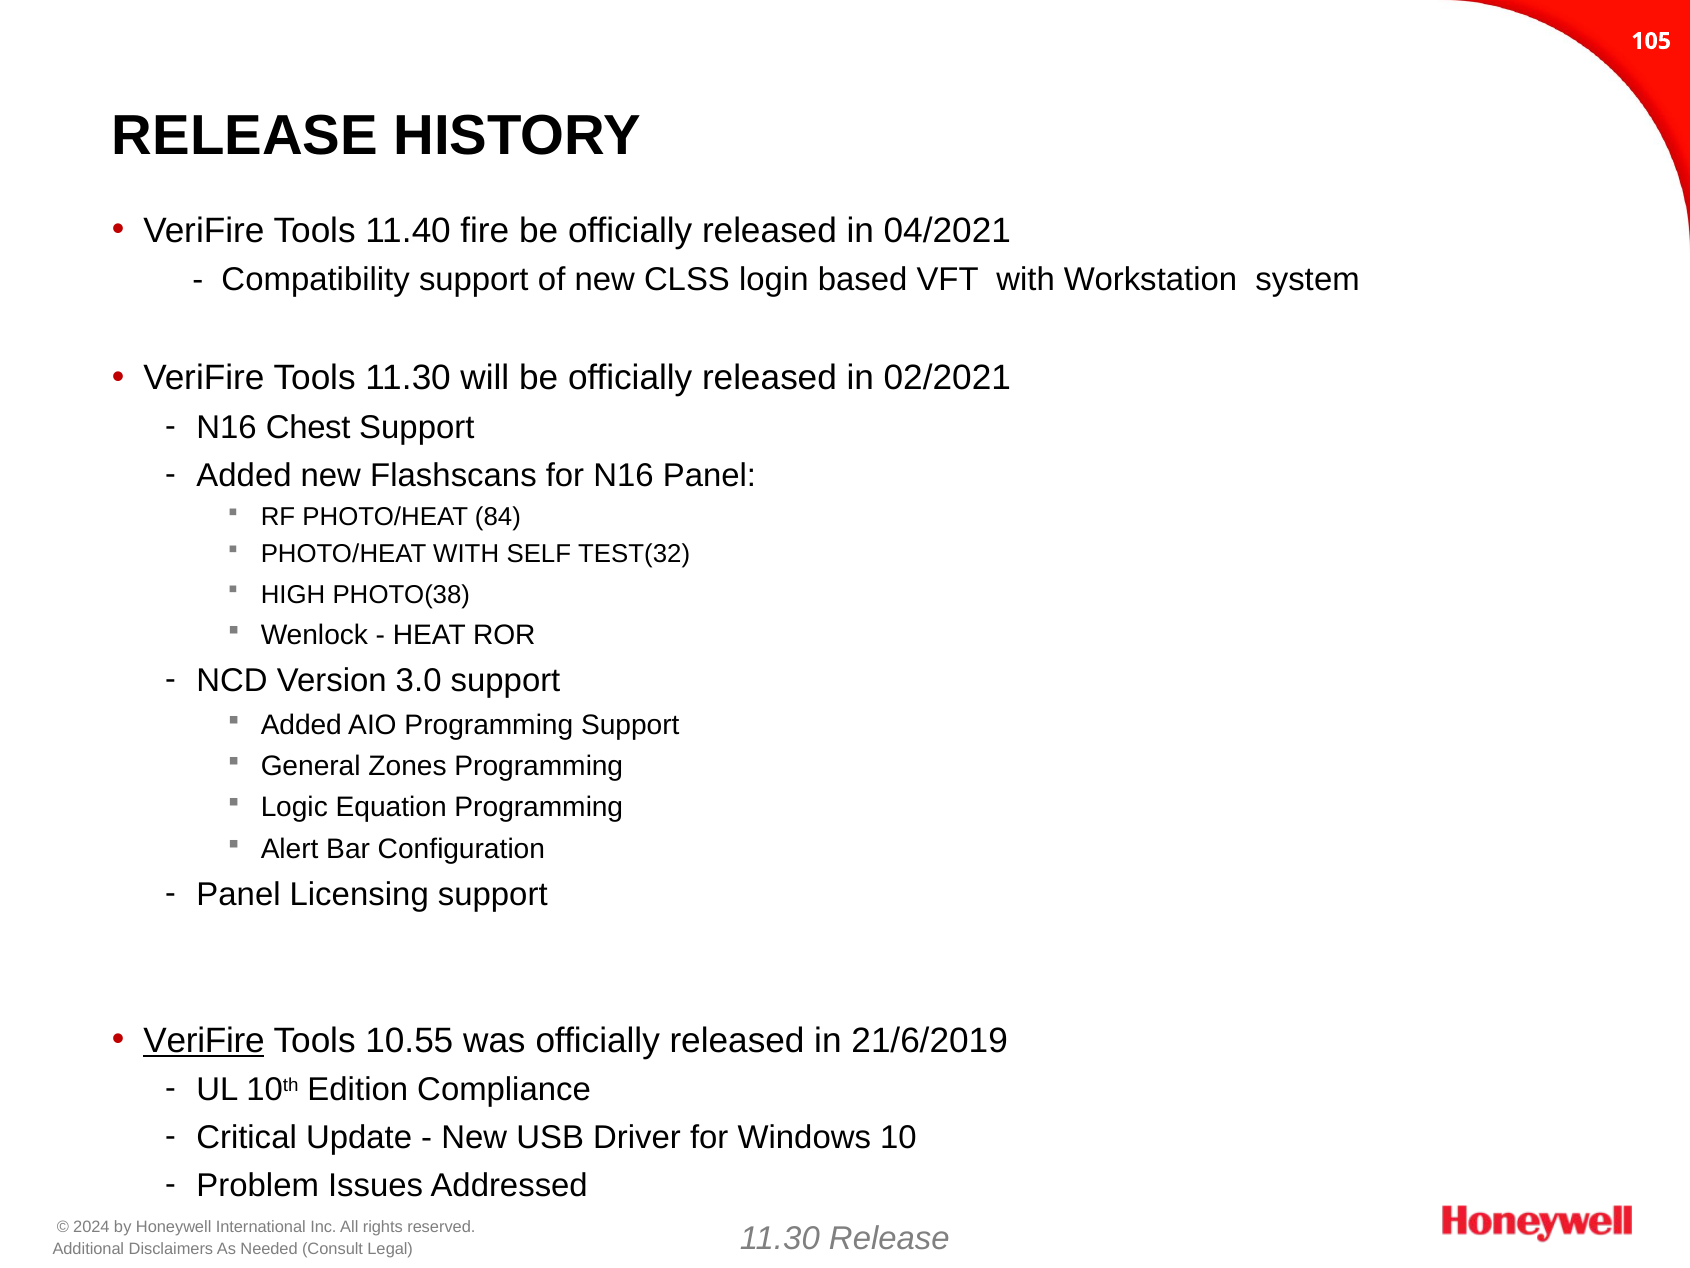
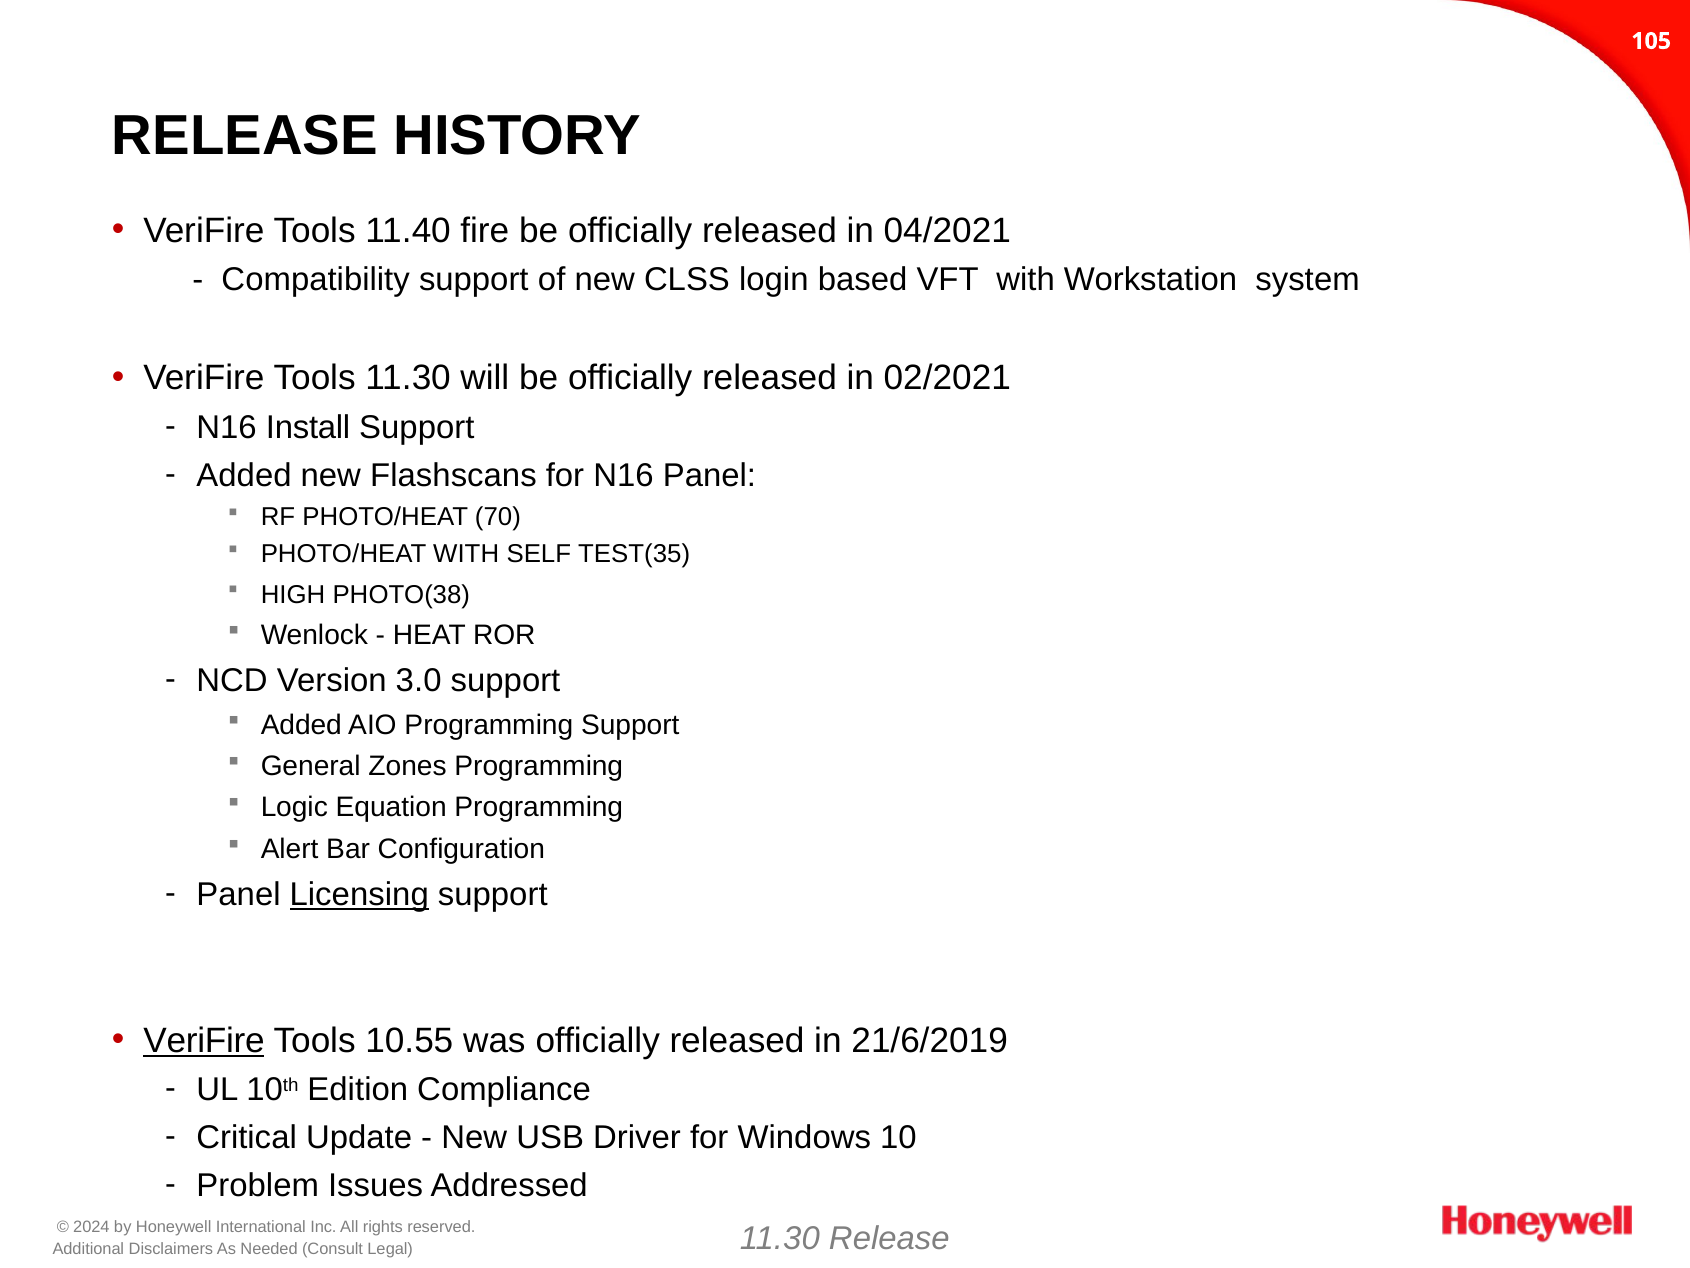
Chest: Chest -> Install
84: 84 -> 70
TEST(32: TEST(32 -> TEST(35
Licensing underline: none -> present
